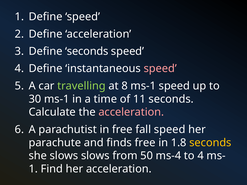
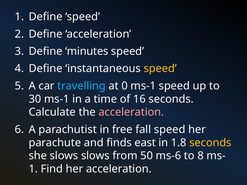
Define seconds: seconds -> minutes
speed at (160, 69) colour: pink -> yellow
travelling colour: light green -> light blue
8: 8 -> 0
11: 11 -> 16
finds free: free -> east
ms-4: ms-4 -> ms-6
to 4: 4 -> 8
